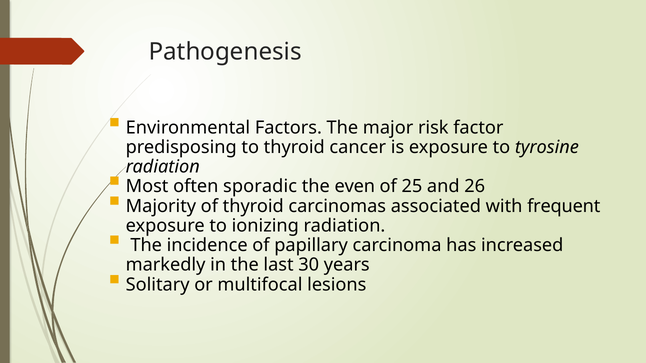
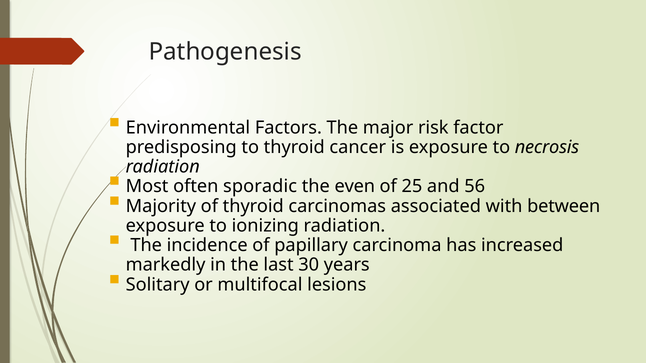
tyrosine: tyrosine -> necrosis
26: 26 -> 56
frequent: frequent -> between
